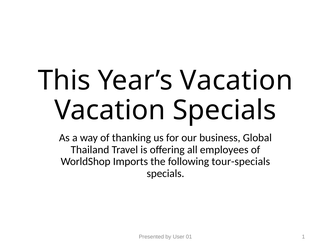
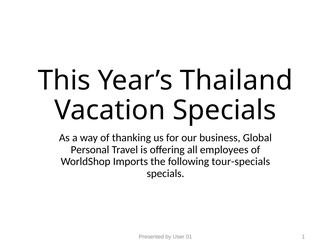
Year’s Vacation: Vacation -> Thailand
Thailand: Thailand -> Personal
